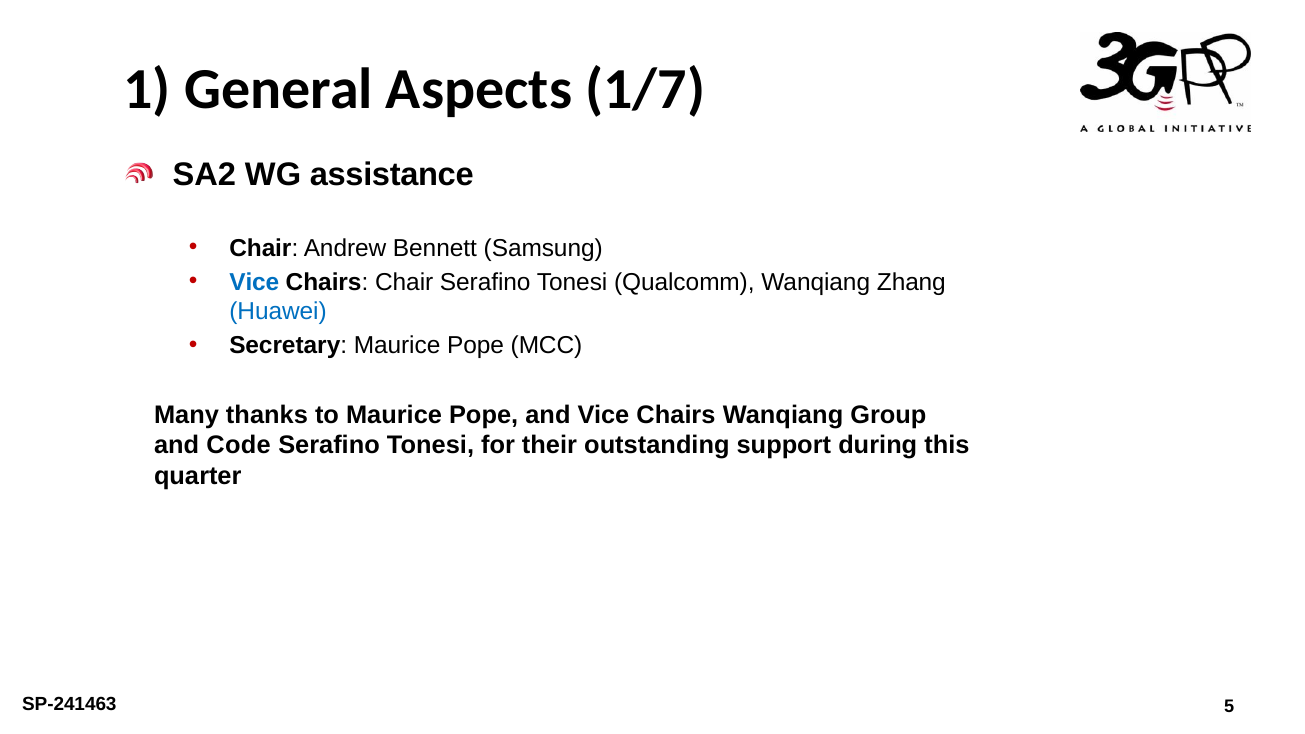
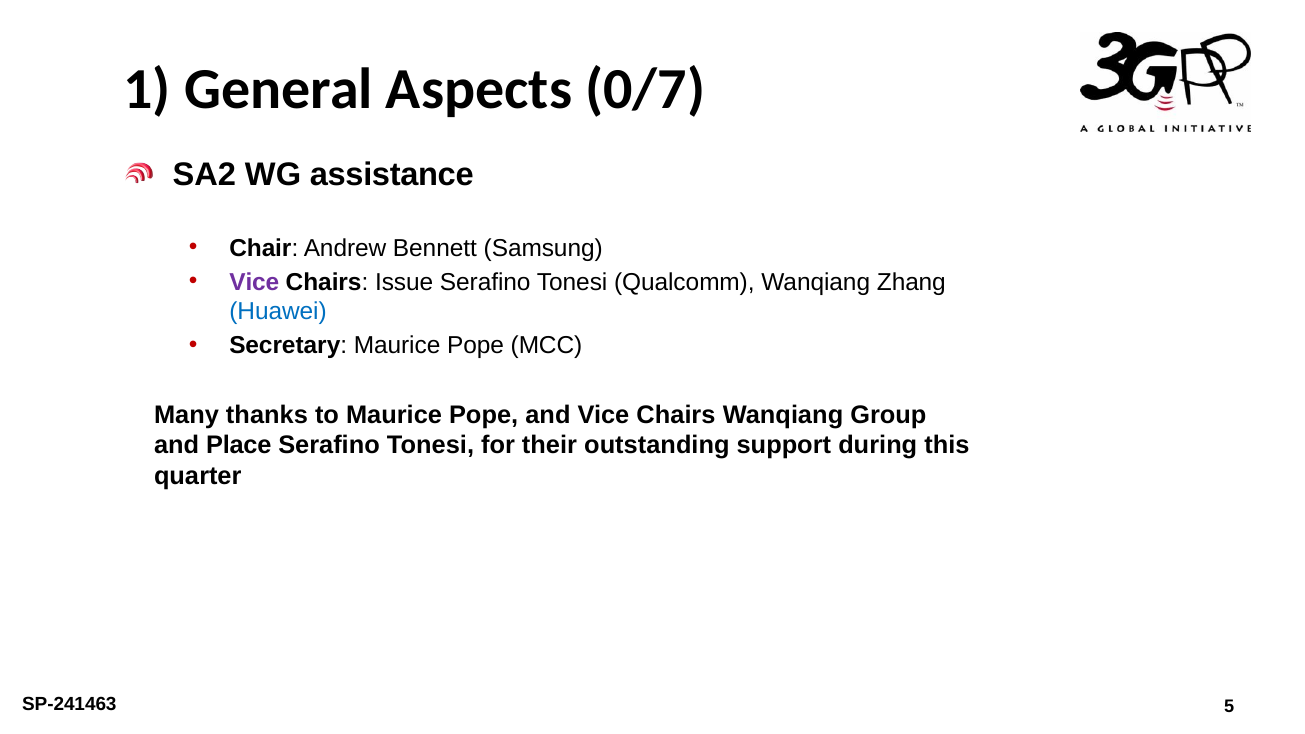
1/7: 1/7 -> 0/7
Vice at (254, 282) colour: blue -> purple
Chairs Chair: Chair -> Issue
Code: Code -> Place
